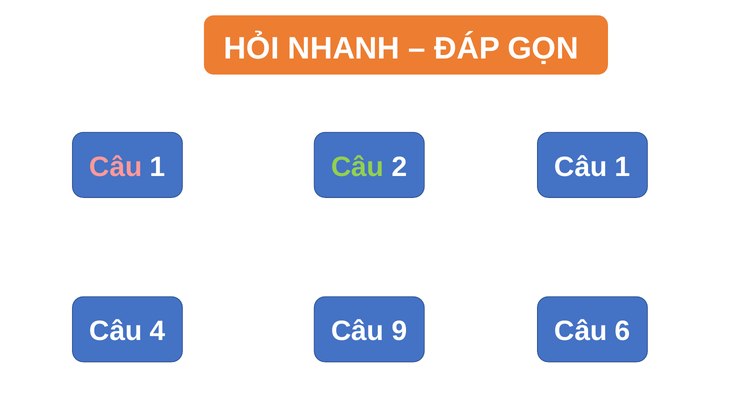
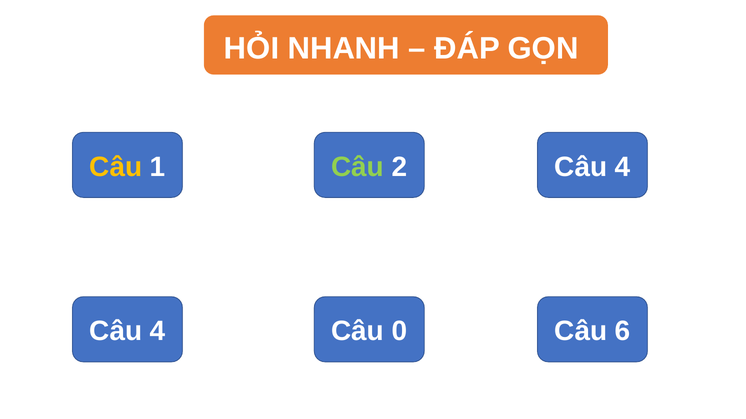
Câu at (116, 167) colour: pink -> yellow
2 Câu 1: 1 -> 4
9: 9 -> 0
